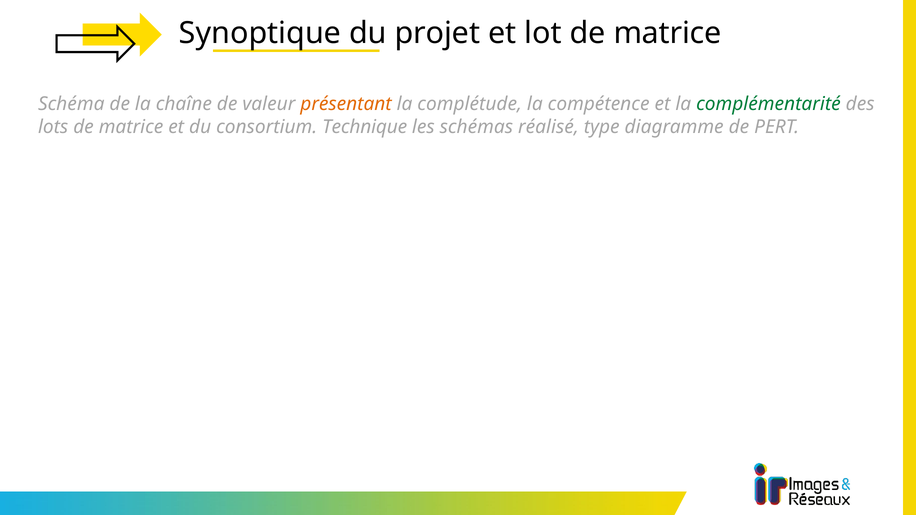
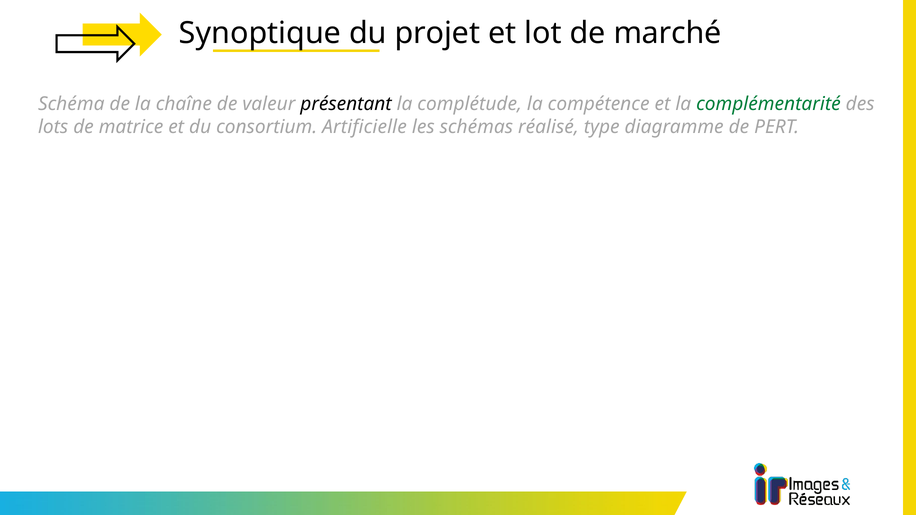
lot de matrice: matrice -> marché
présentant colour: orange -> black
Technique: Technique -> Artificielle
